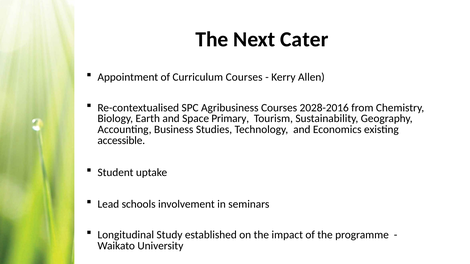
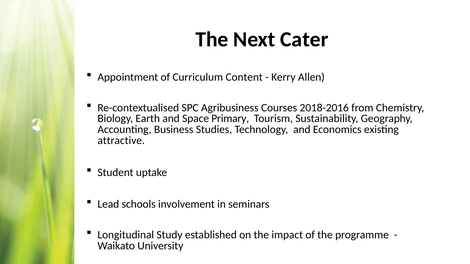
Curriculum Courses: Courses -> Content
2028-2016: 2028-2016 -> 2018-2016
accessible: accessible -> attractive
